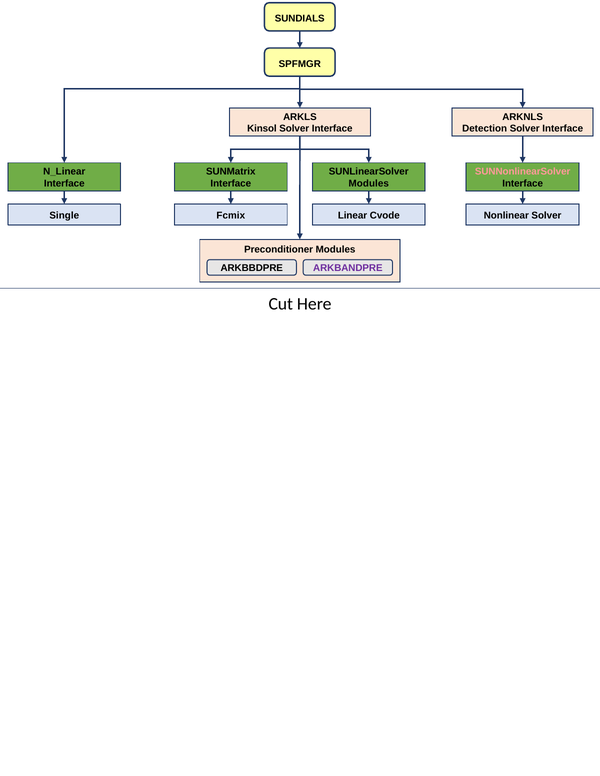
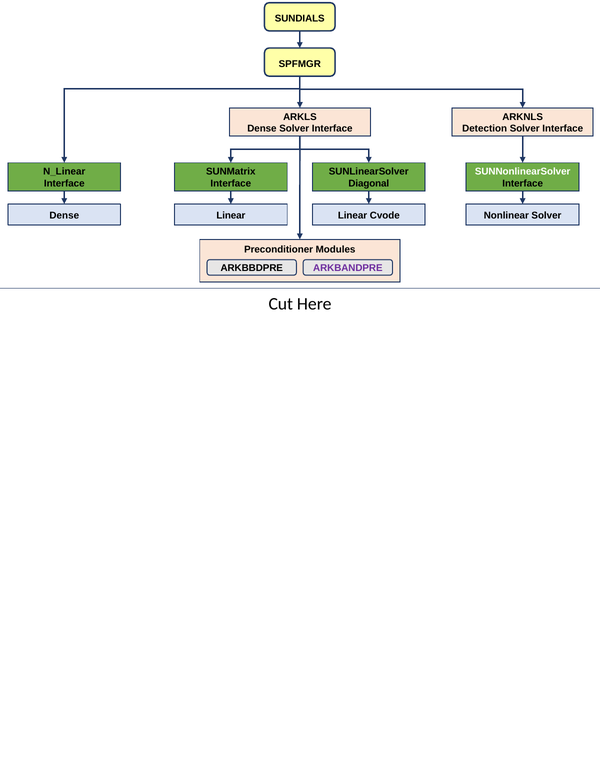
Kinsol at (262, 129): Kinsol -> Dense
SUNNonlinearSolver colour: pink -> white
Modules at (369, 184): Modules -> Diagonal
Single at (64, 215): Single -> Dense
Fcmix at (231, 215): Fcmix -> Linear
